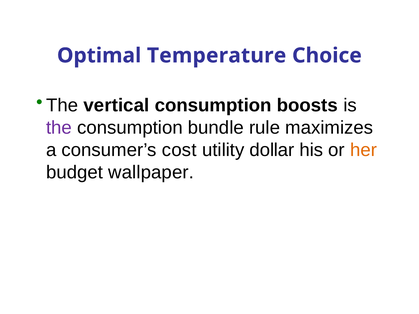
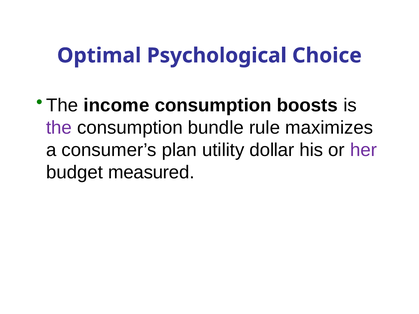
Temperature: Temperature -> Psychological
vertical: vertical -> income
cost: cost -> plan
her colour: orange -> purple
wallpaper: wallpaper -> measured
